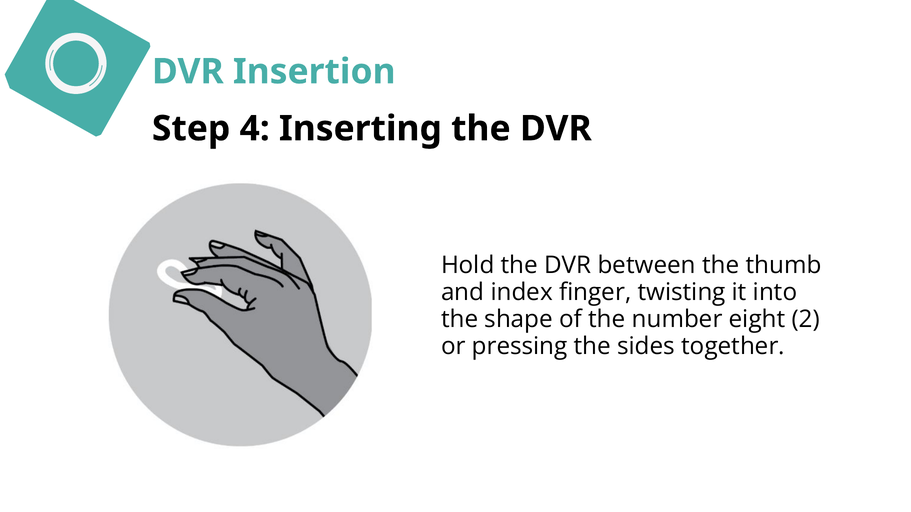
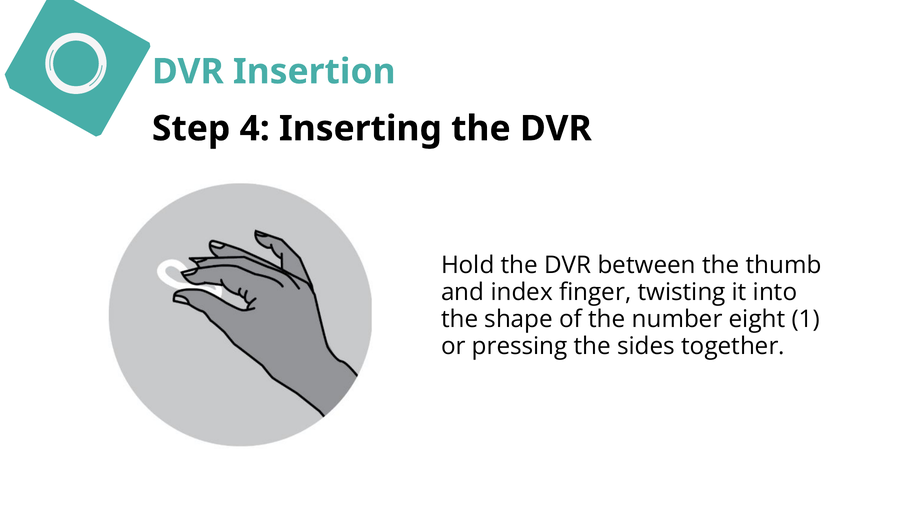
2: 2 -> 1
